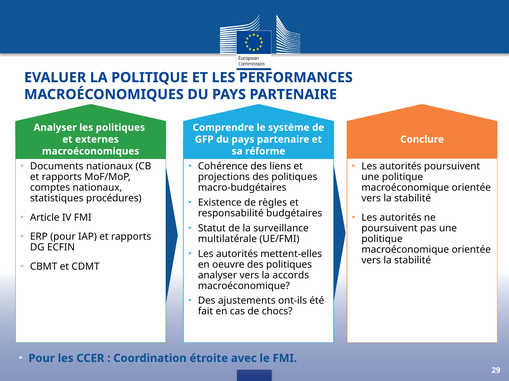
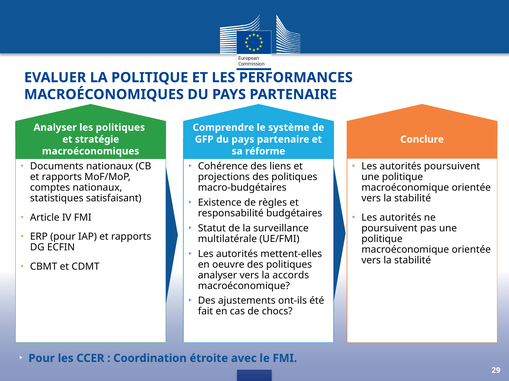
externes: externes -> stratégie
procédures: procédures -> satisfaisant
